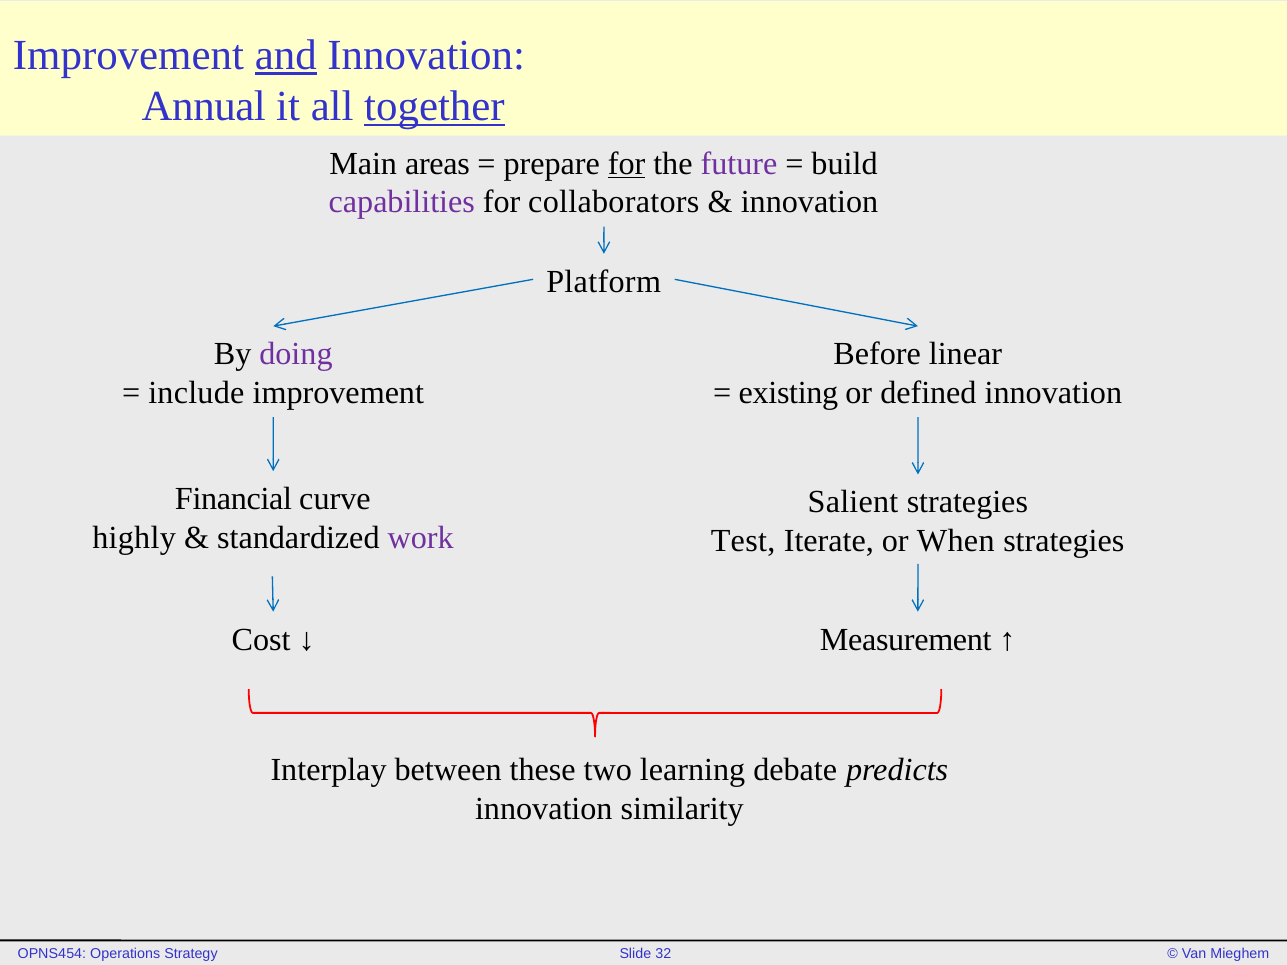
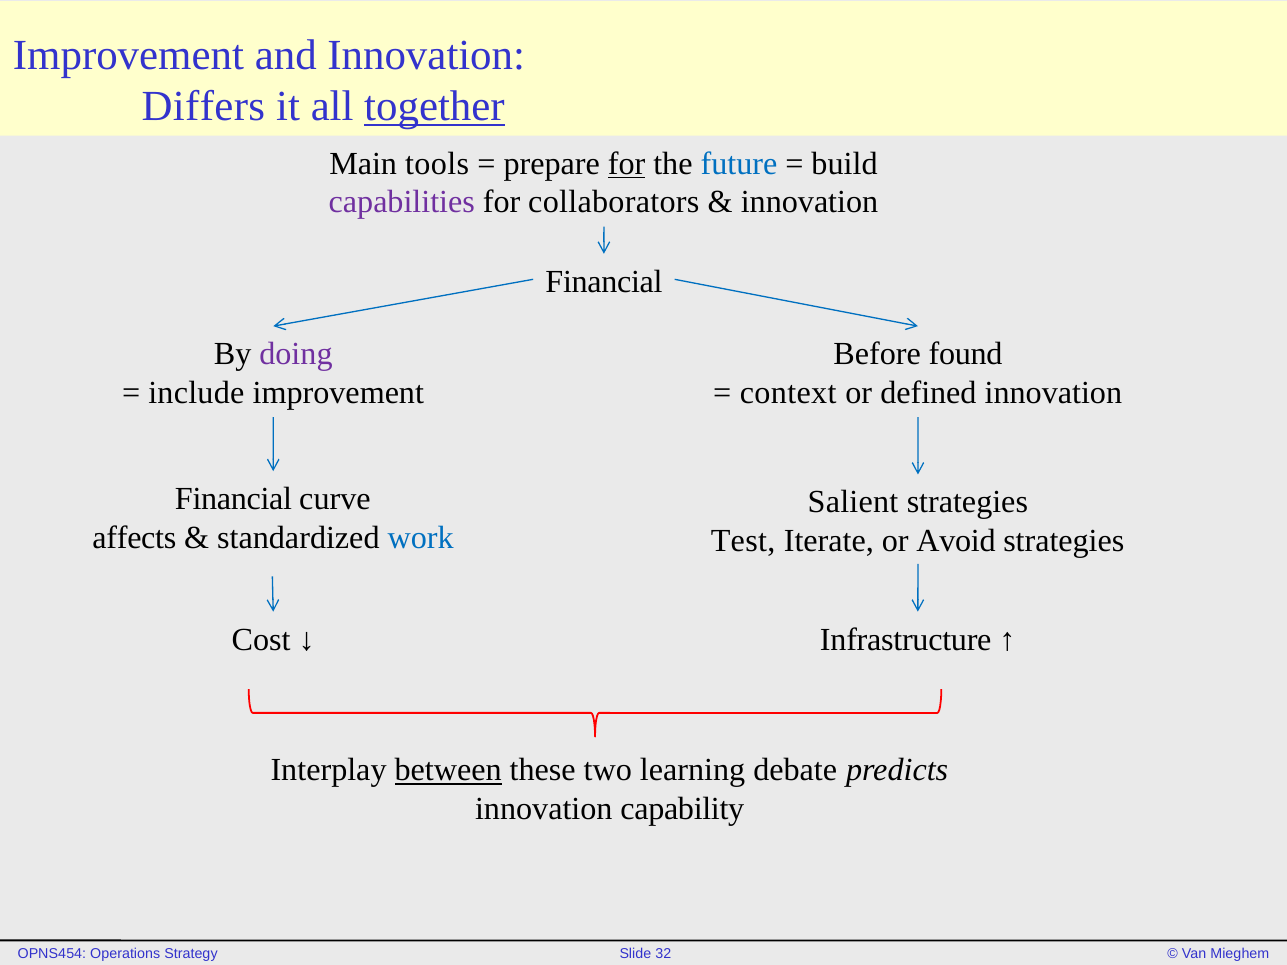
and underline: present -> none
Annual: Annual -> Differs
areas: areas -> tools
future colour: purple -> blue
Platform at (604, 282): Platform -> Financial
linear: linear -> found
existing: existing -> context
highly: highly -> affects
work colour: purple -> blue
When: When -> Avoid
Measurement: Measurement -> Infrastructure
between underline: none -> present
similarity: similarity -> capability
